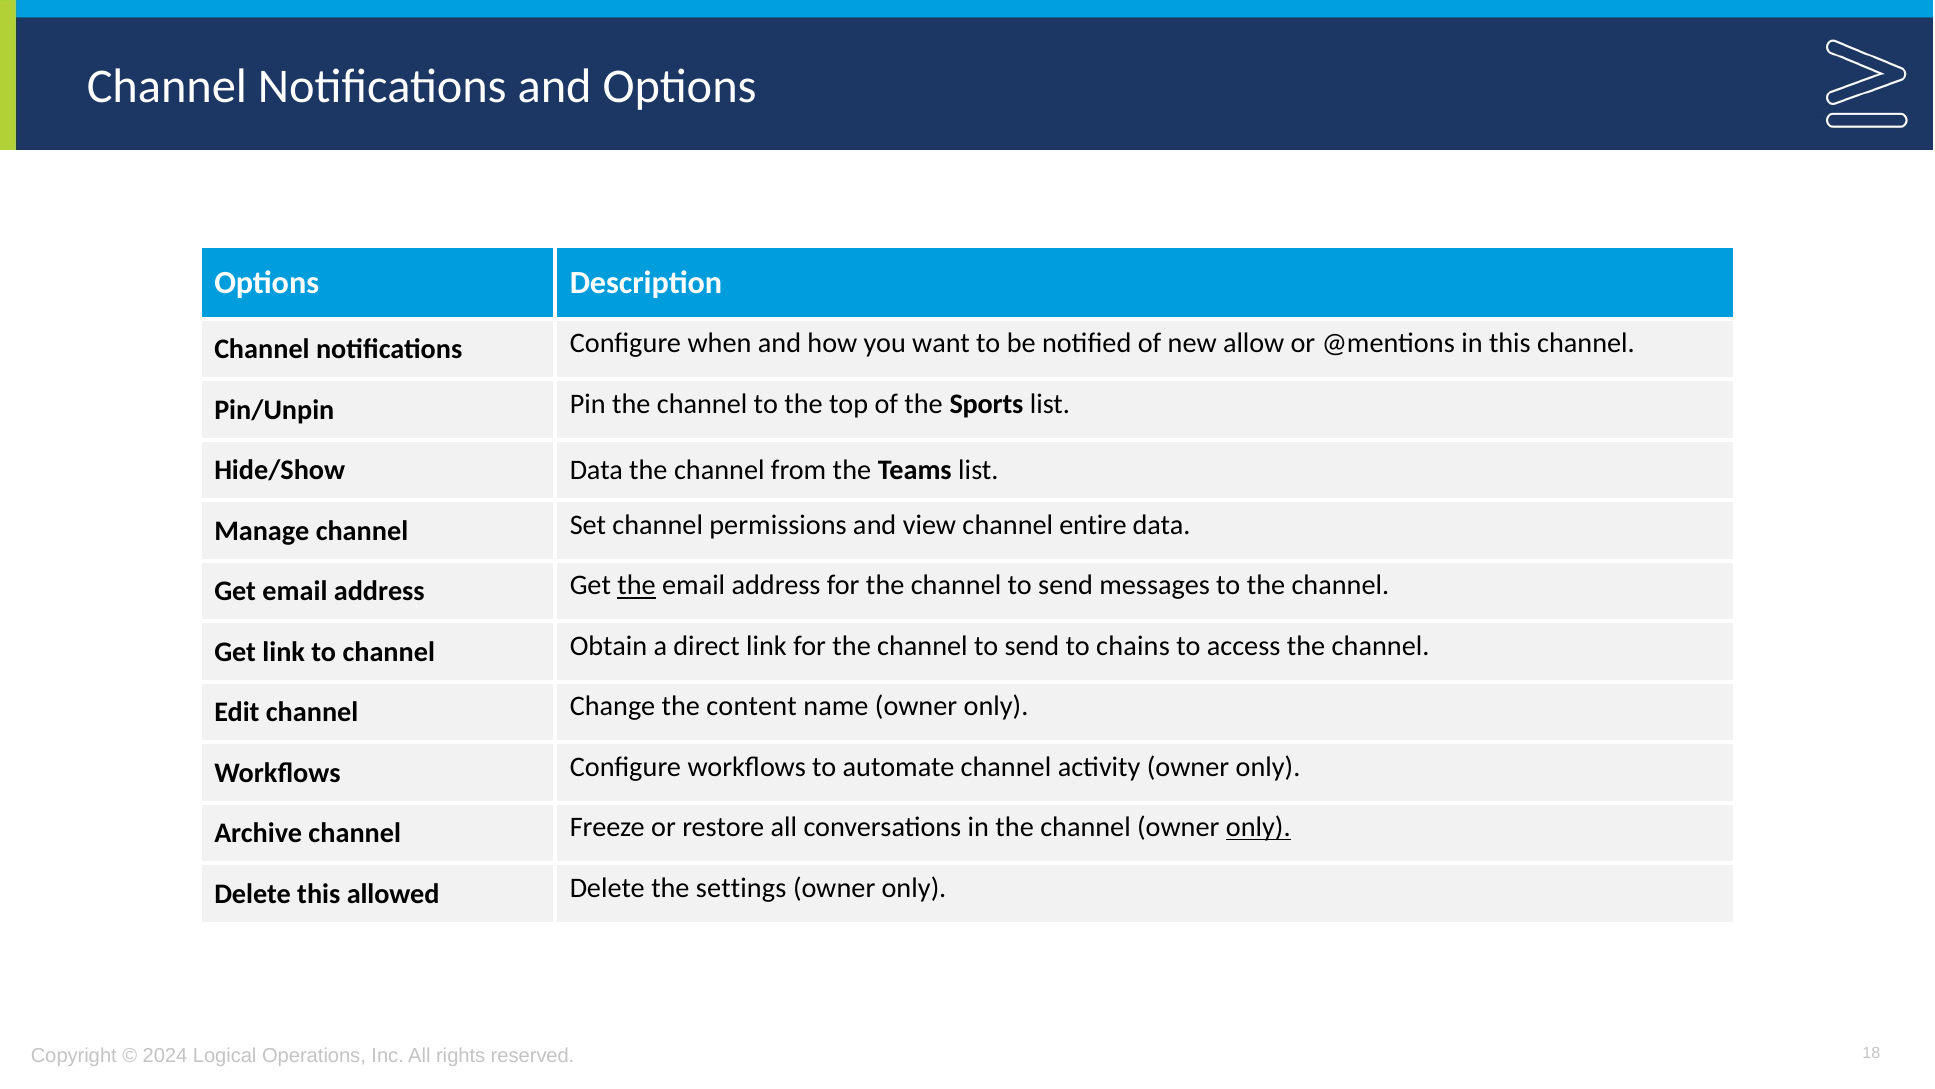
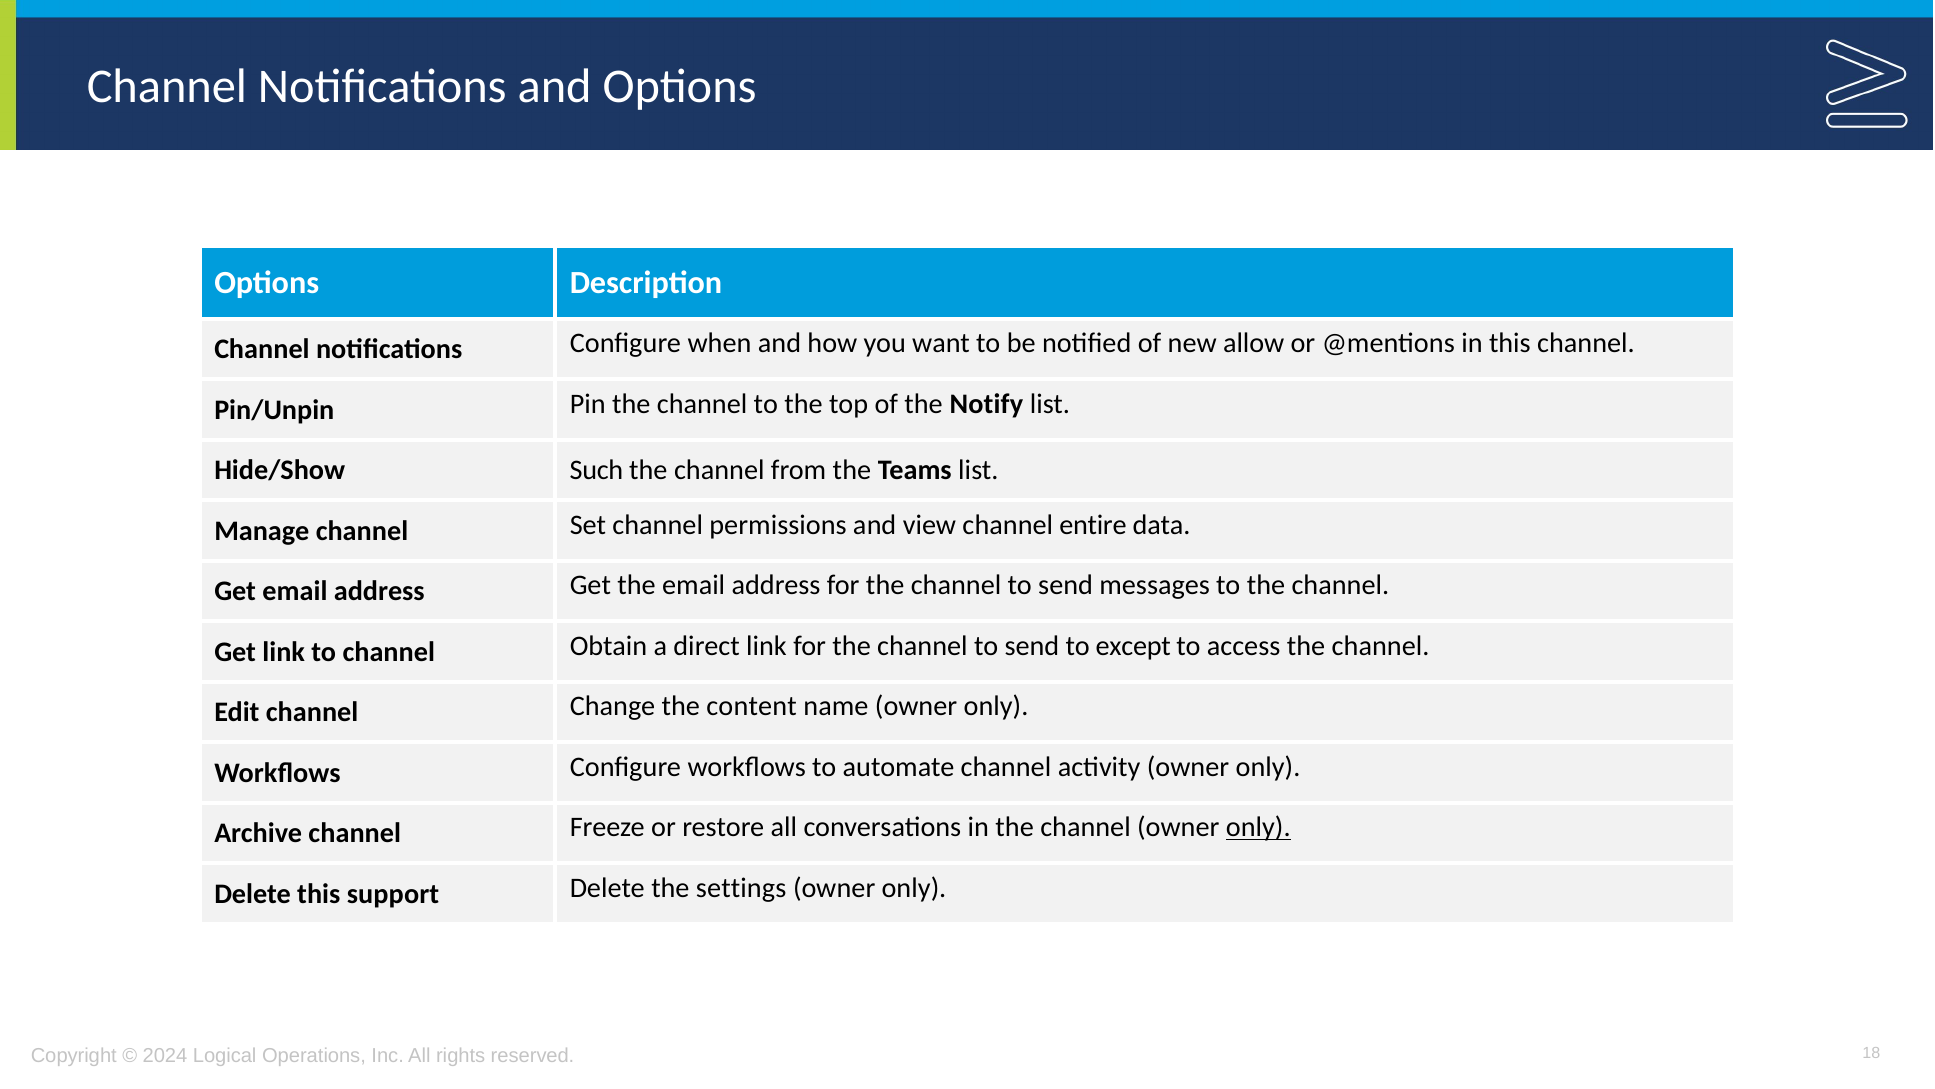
Sports: Sports -> Notify
Hide/Show Data: Data -> Such
the at (637, 585) underline: present -> none
chains: chains -> except
allowed: allowed -> support
